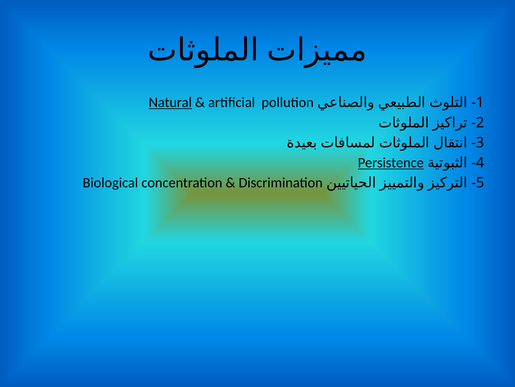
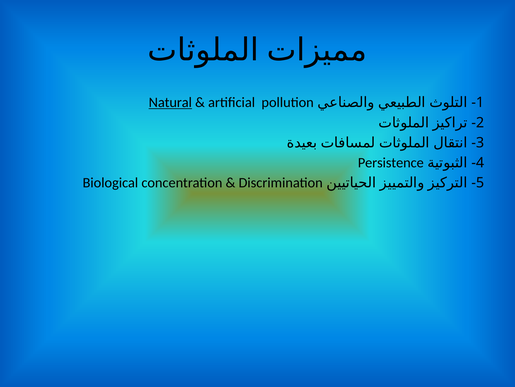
Persistence underline: present -> none
